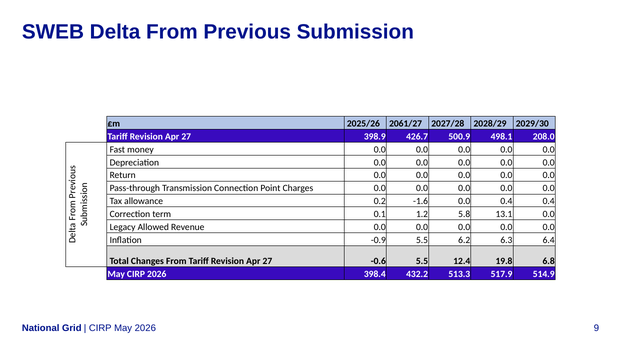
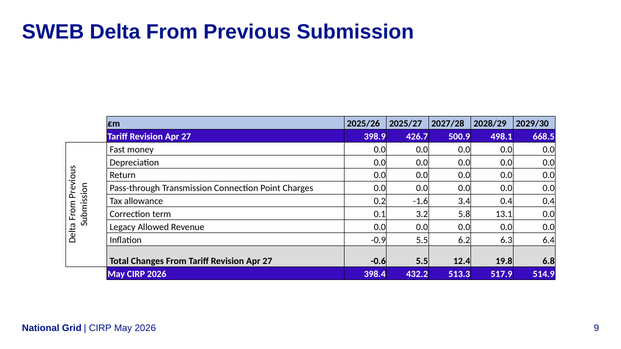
2061/27: 2061/27 -> 2025/27
208.0: 208.0 -> 668.5
-1.6 0.0: 0.0 -> 3.4
1.2: 1.2 -> 3.2
